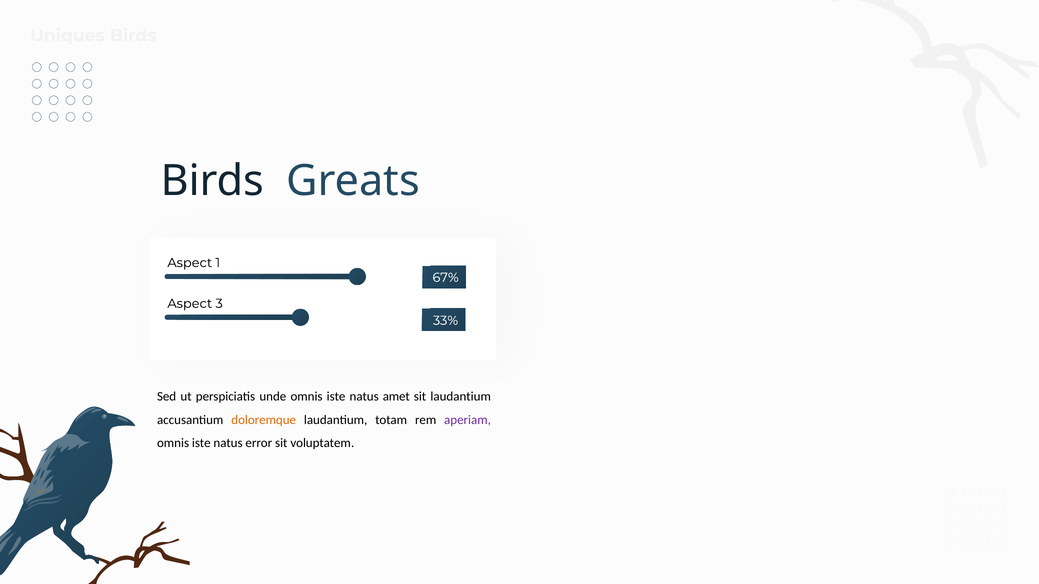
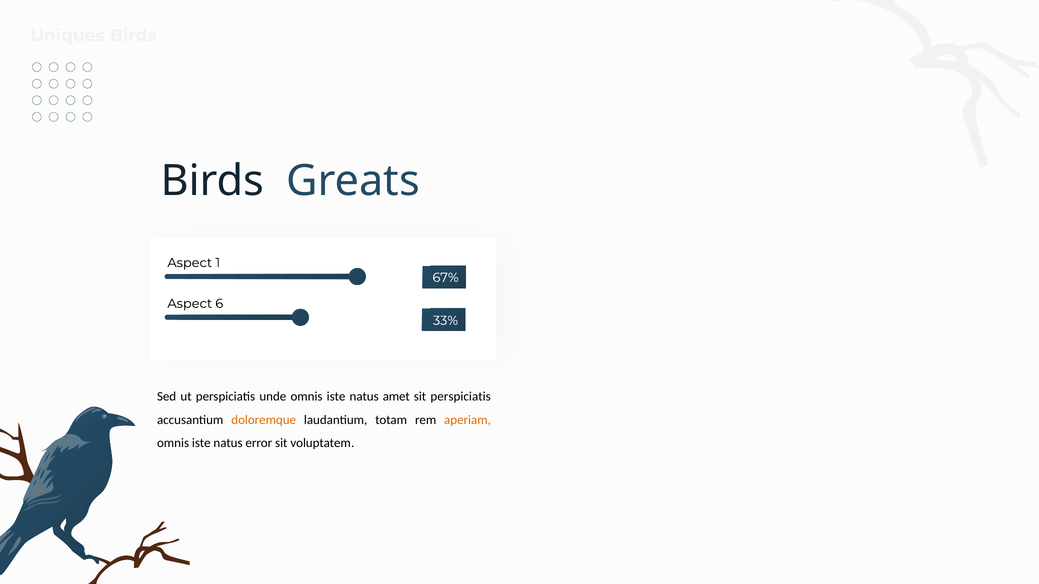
3: 3 -> 6
sit laudantium: laudantium -> perspiciatis
aperiam colour: purple -> orange
